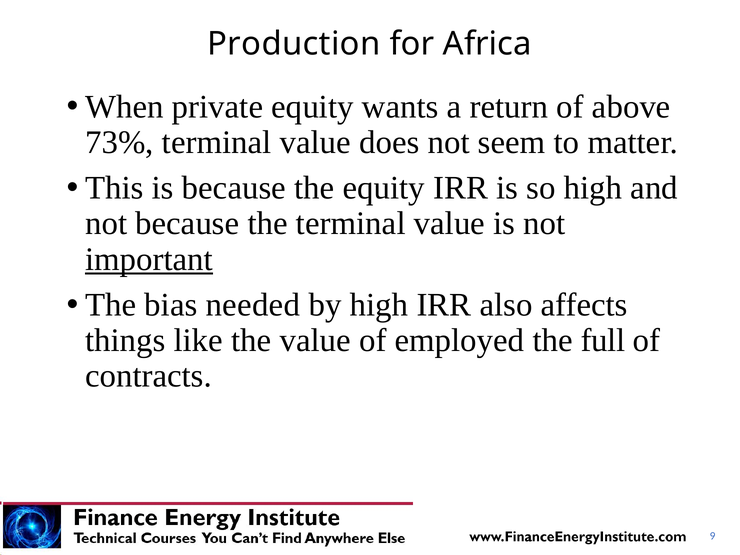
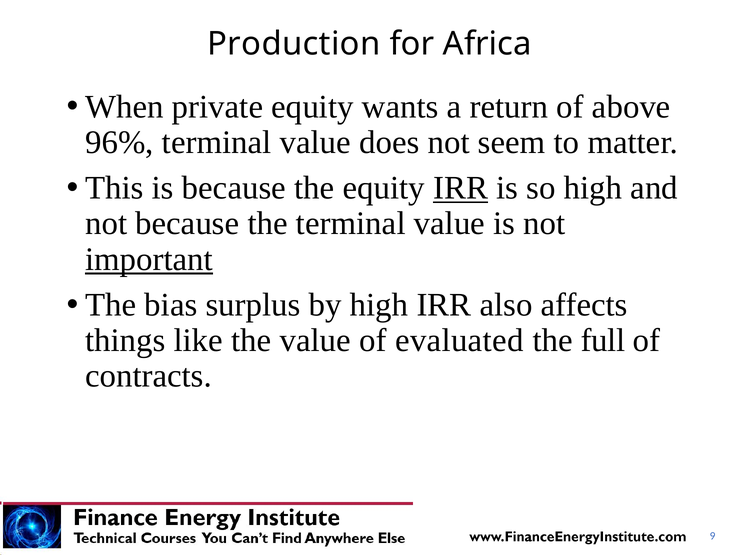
73%: 73% -> 96%
IRR at (461, 188) underline: none -> present
needed: needed -> surplus
employed: employed -> evaluated
